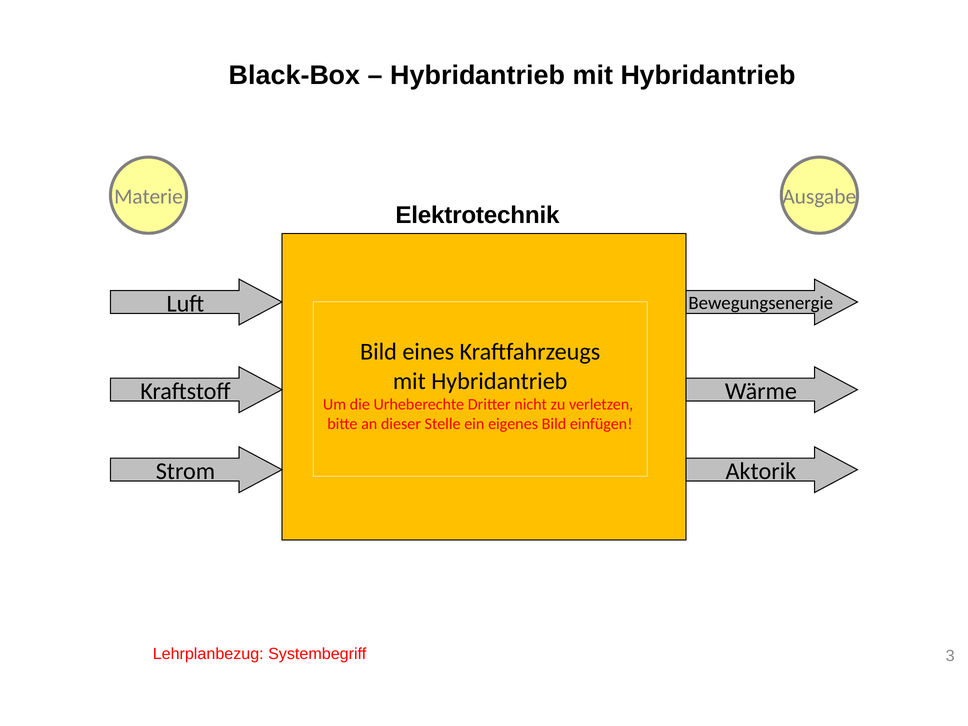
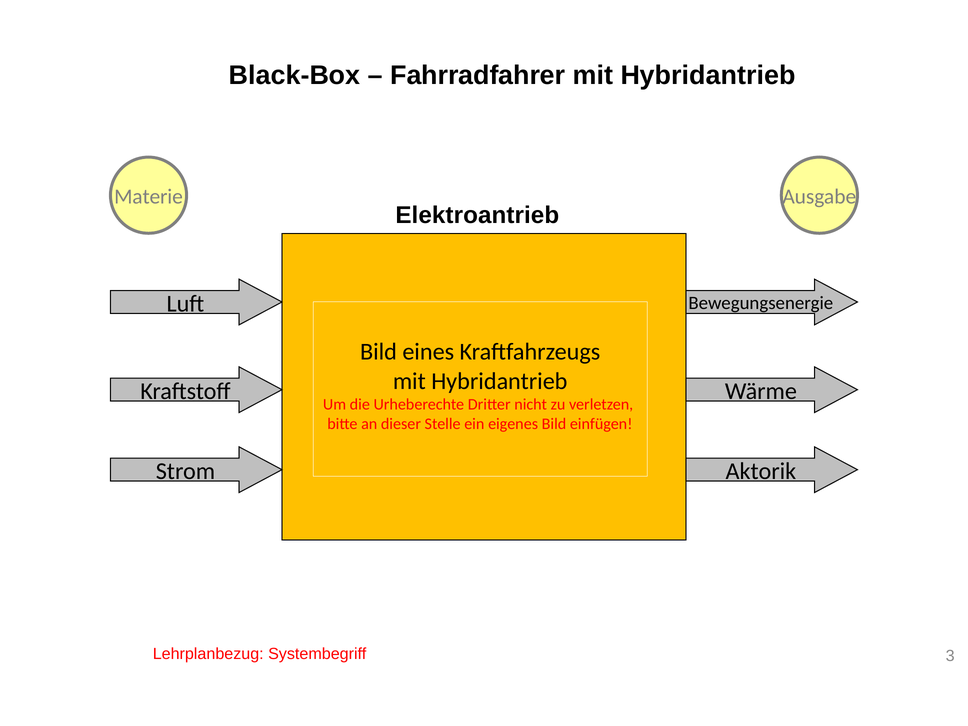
Hybridantrieb at (478, 75): Hybridantrieb -> Fahrradfahrer
Elektrotechnik: Elektrotechnik -> Elektroantrieb
